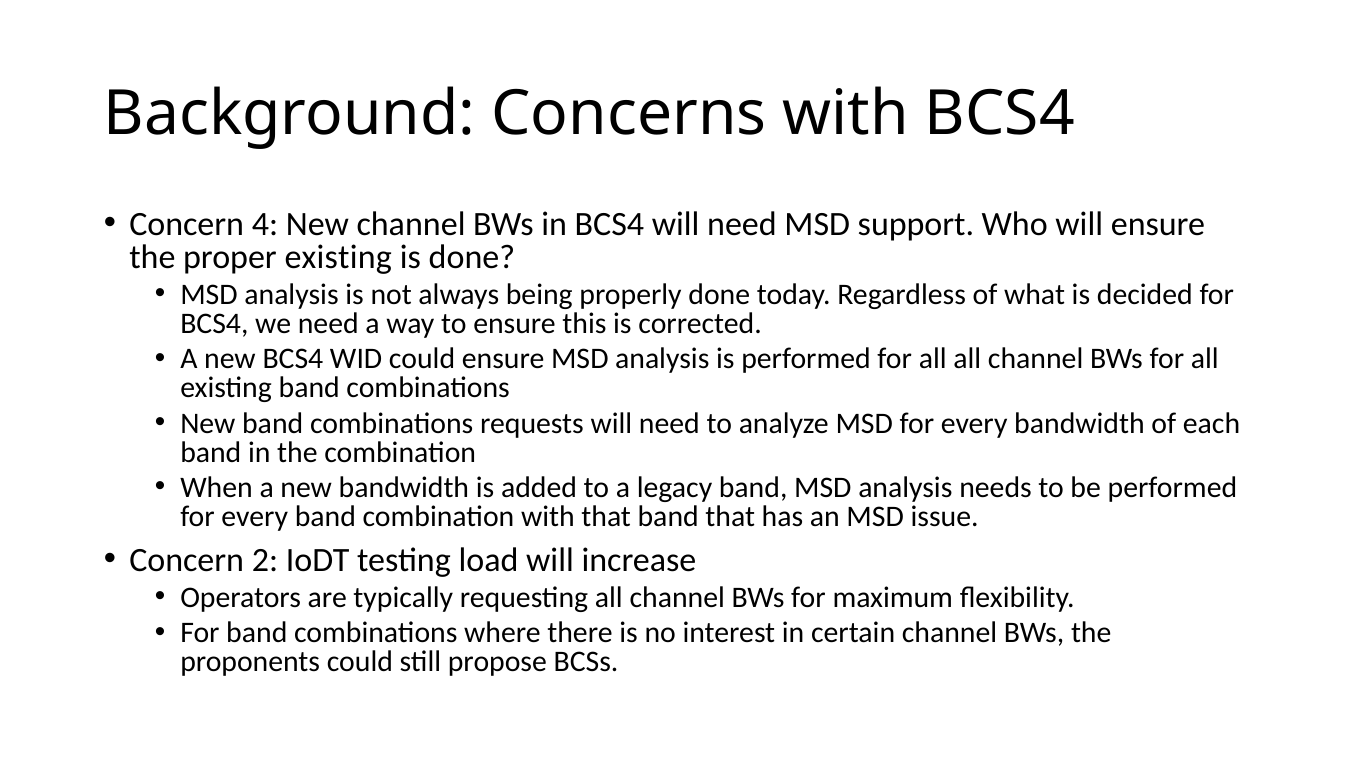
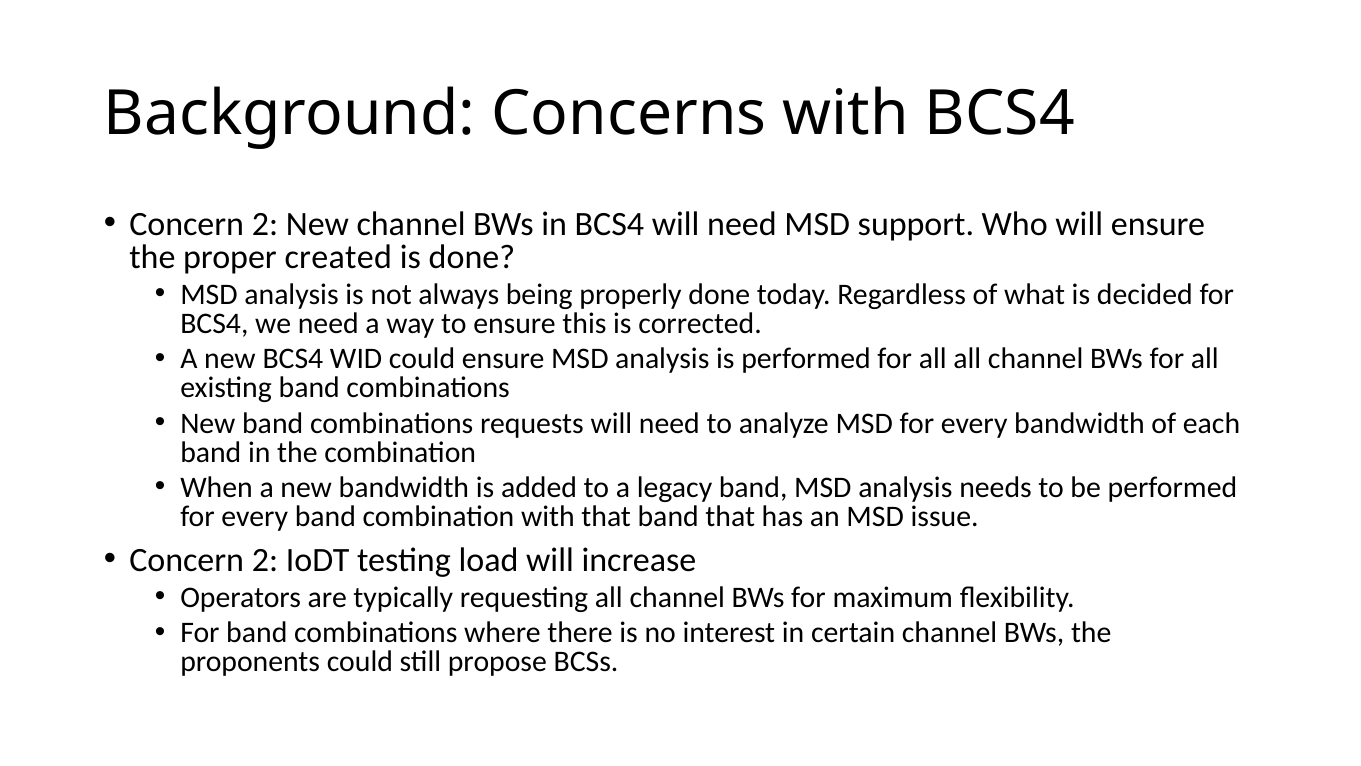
4 at (265, 224): 4 -> 2
proper existing: existing -> created
